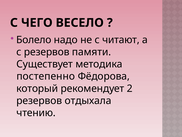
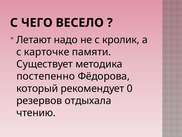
Болело: Болело -> Летают
читают: читают -> кролик
с резервов: резервов -> карточке
2: 2 -> 0
